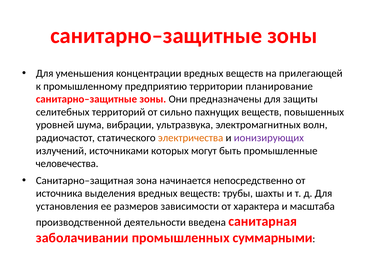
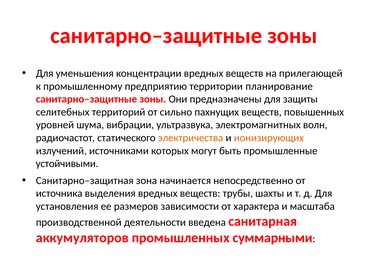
ионизирующих colour: purple -> orange
человечества: человечества -> устойчивыми
заболачивании: заболачивании -> аккумуляторов
